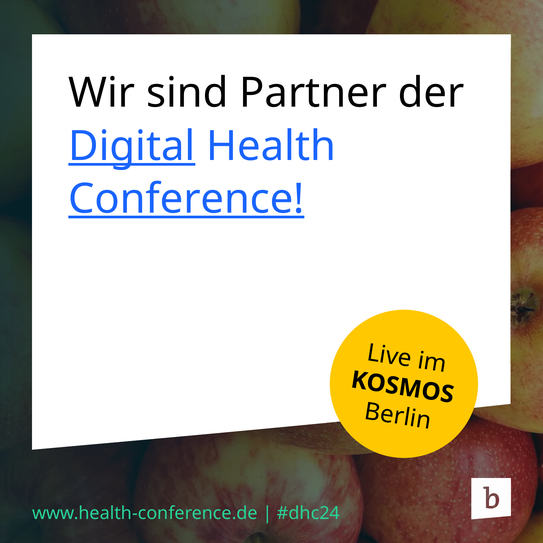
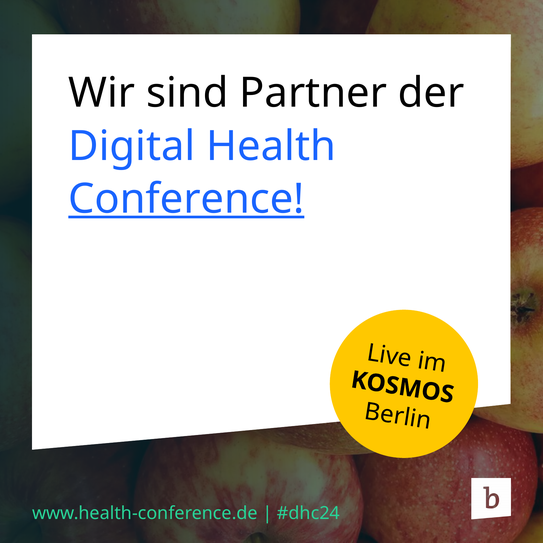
Digital underline: present -> none
